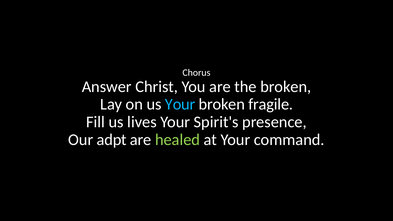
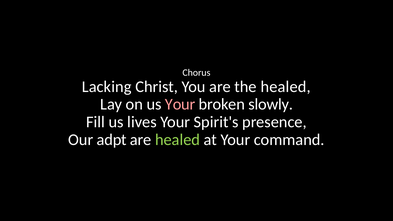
Answer: Answer -> Lacking
the broken: broken -> healed
Your at (180, 104) colour: light blue -> pink
fragile: fragile -> slowly
